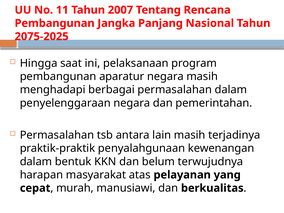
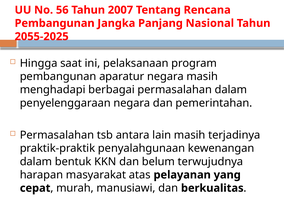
11: 11 -> 56
2075-2025: 2075-2025 -> 2055-2025
